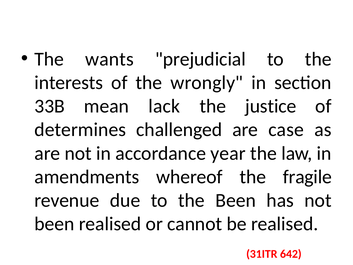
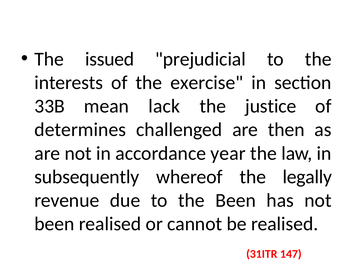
wants: wants -> issued
wrongly: wrongly -> exercise
case: case -> then
amendments: amendments -> subsequently
fragile: fragile -> legally
642: 642 -> 147
